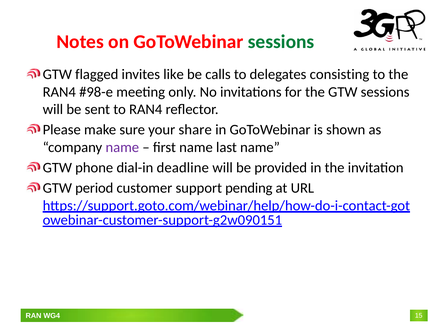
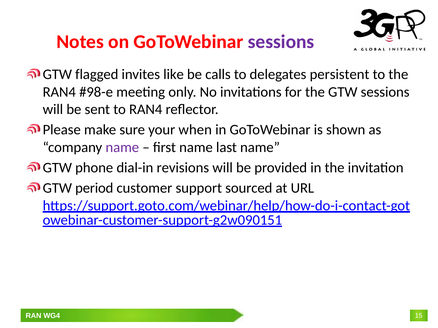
sessions at (281, 42) colour: green -> purple
consisting: consisting -> persistent
share: share -> when
deadline: deadline -> revisions
pending: pending -> sourced
